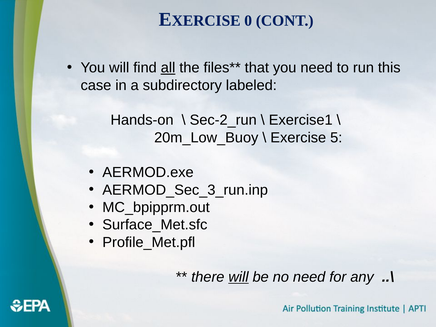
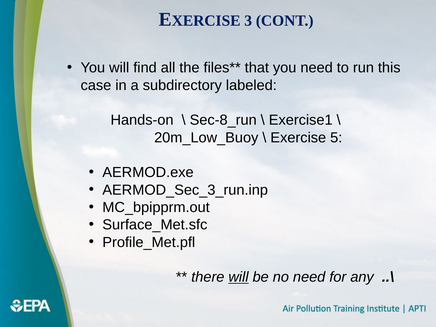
0: 0 -> 3
all underline: present -> none
Sec-2_run: Sec-2_run -> Sec-8_run
